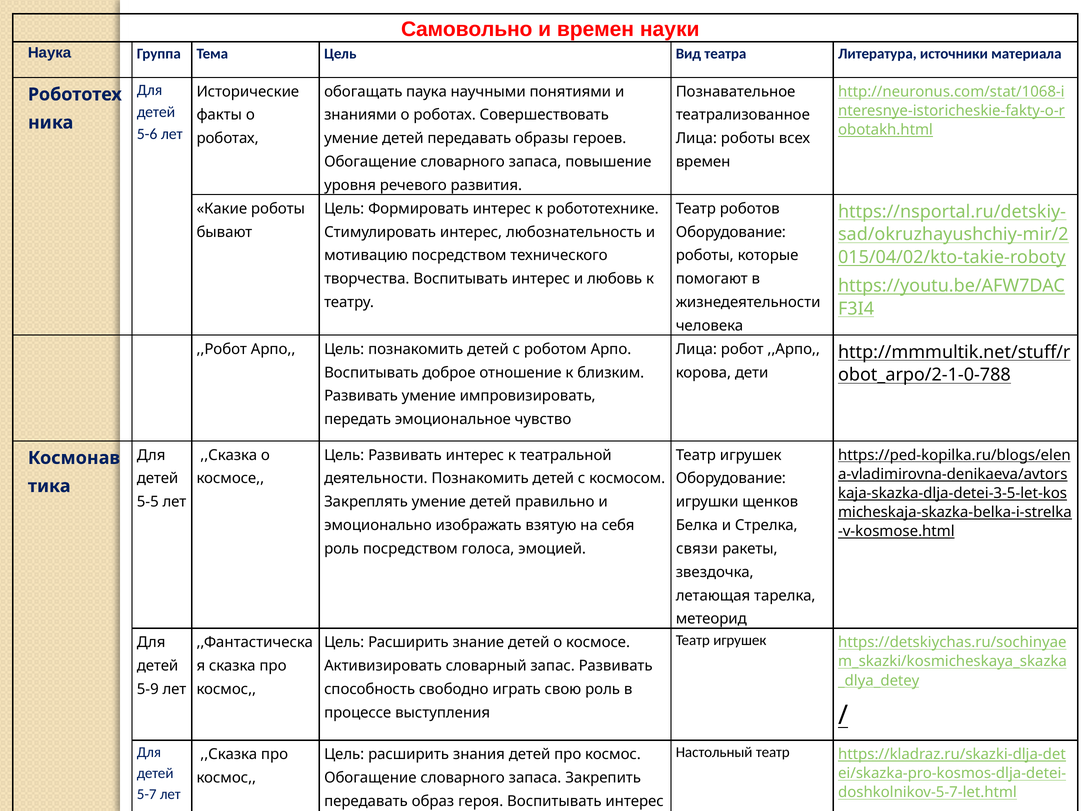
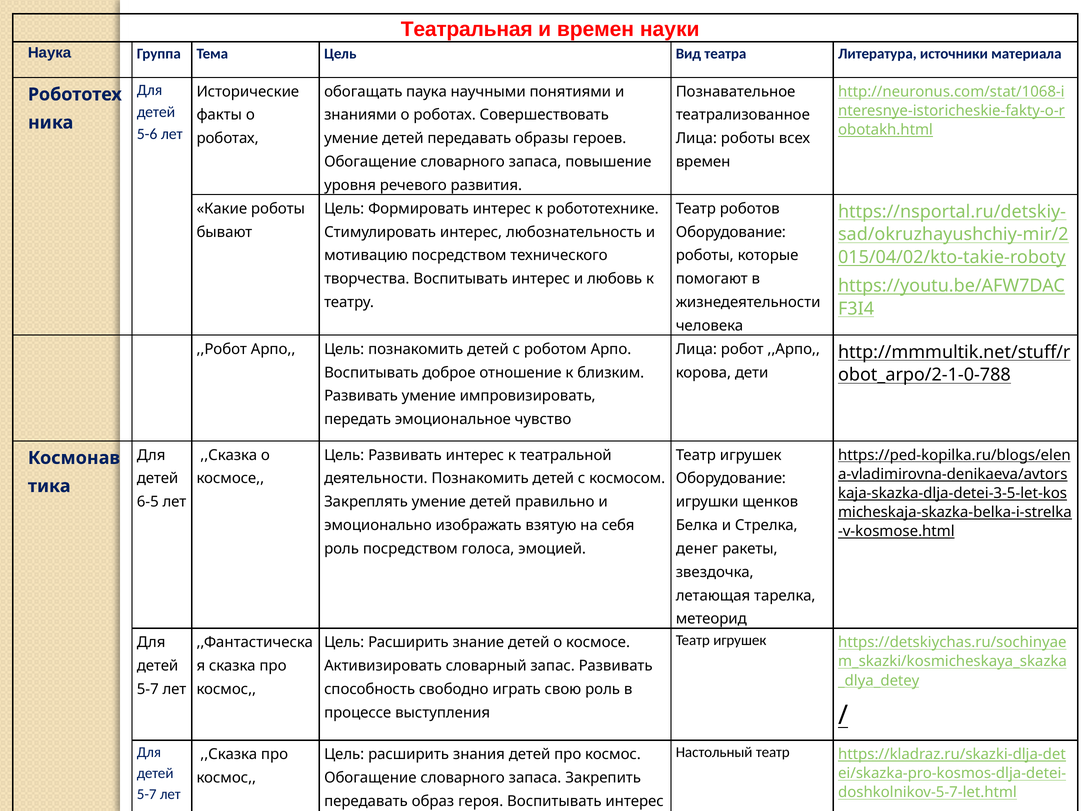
Самовольно: Самовольно -> Театральная
5-5: 5-5 -> 6-5
связи: связи -> денег
5-9 at (148, 690): 5-9 -> 5-7
